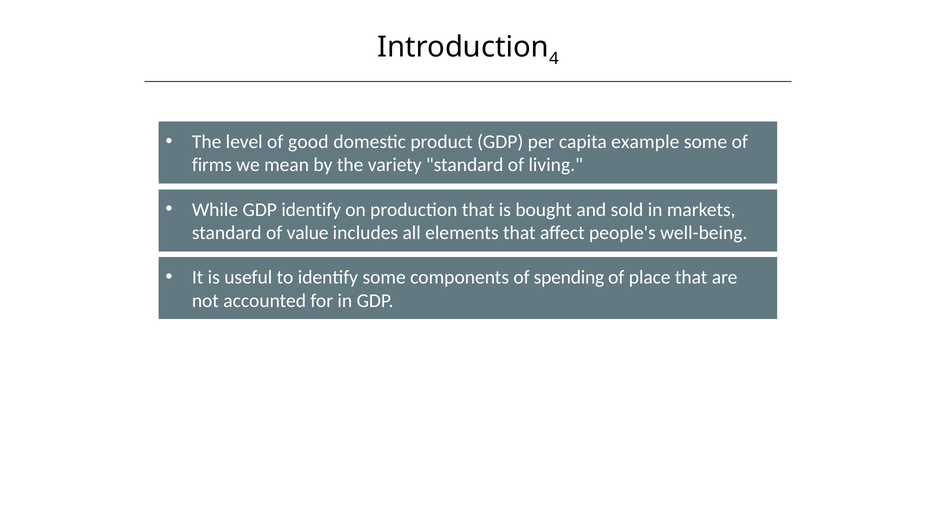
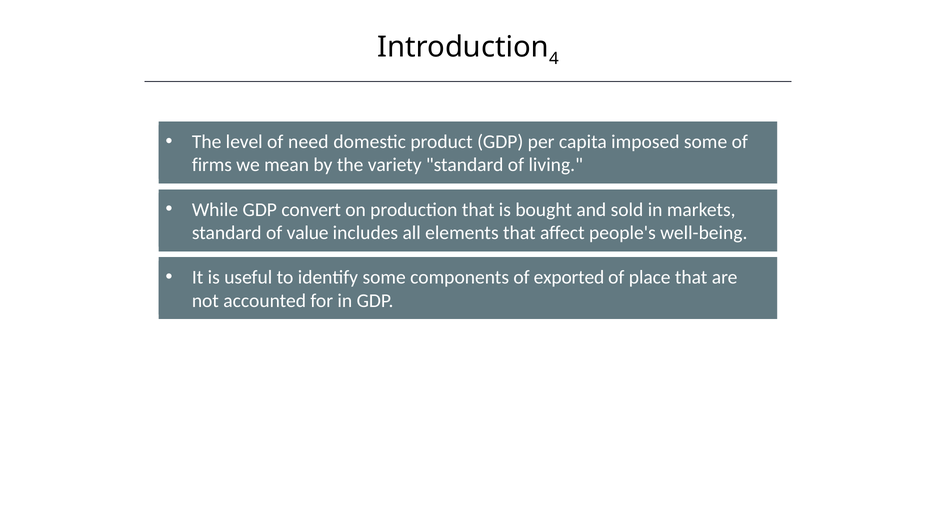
good: good -> need
example: example -> imposed
GDP identify: identify -> convert
spending: spending -> exported
